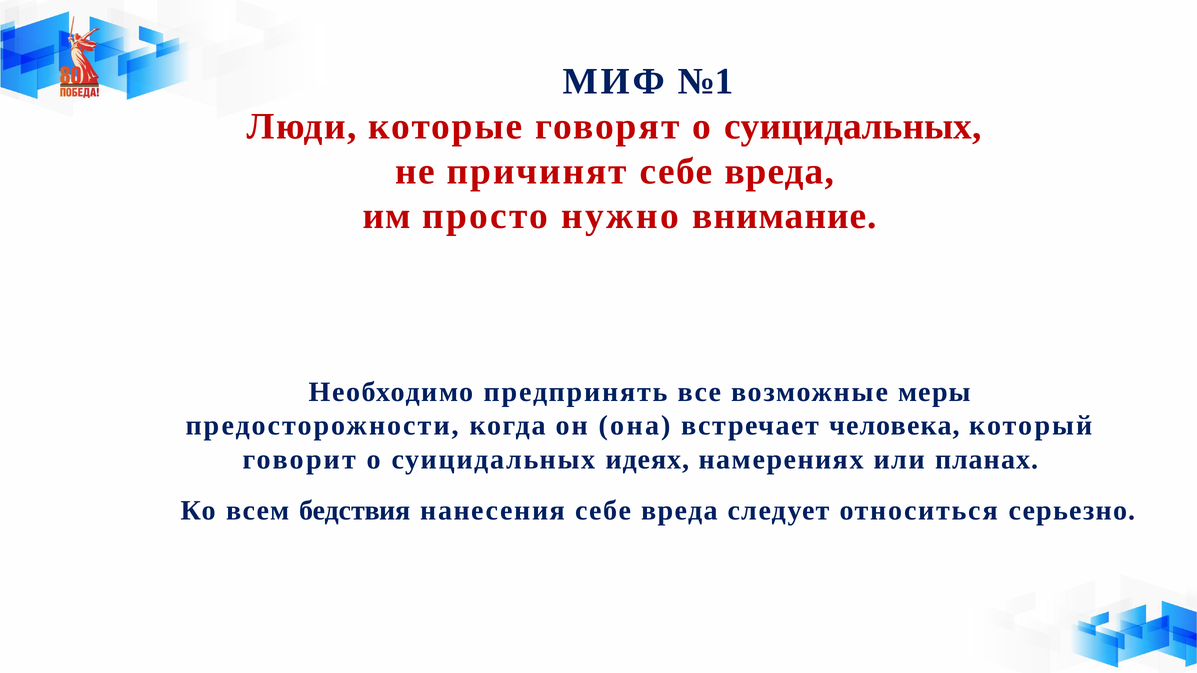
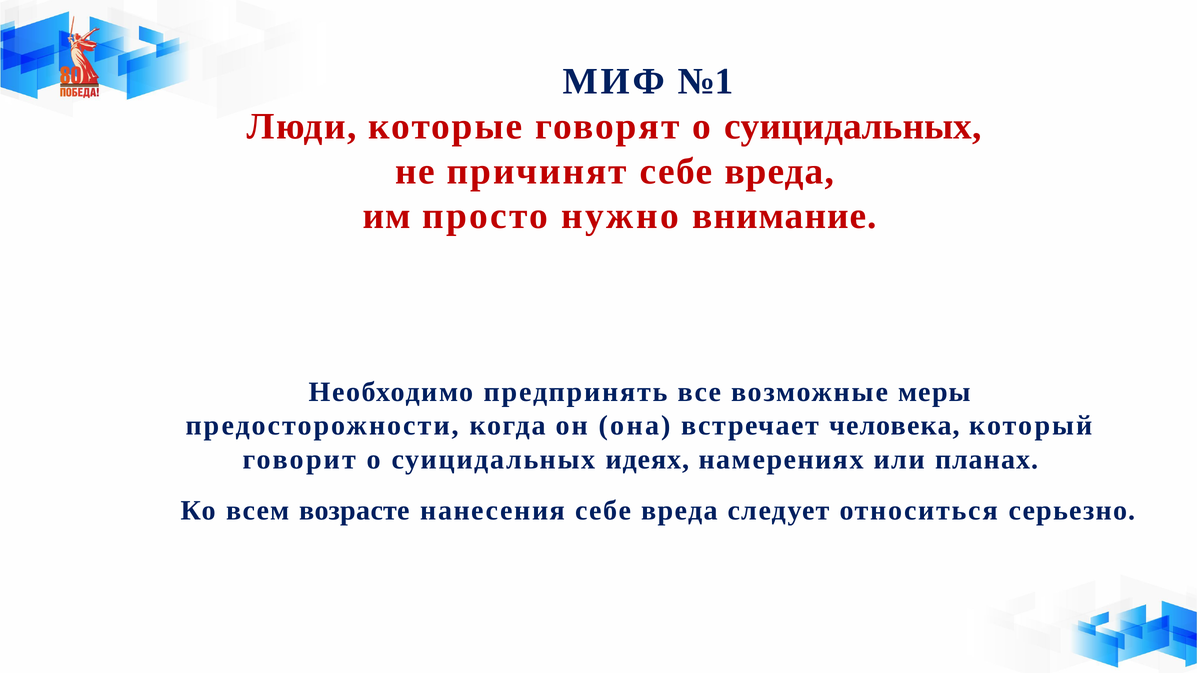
бедствия: бедствия -> возрасте
